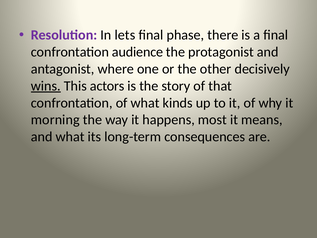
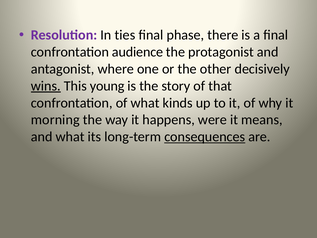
lets: lets -> ties
actors: actors -> young
most: most -> were
consequences underline: none -> present
